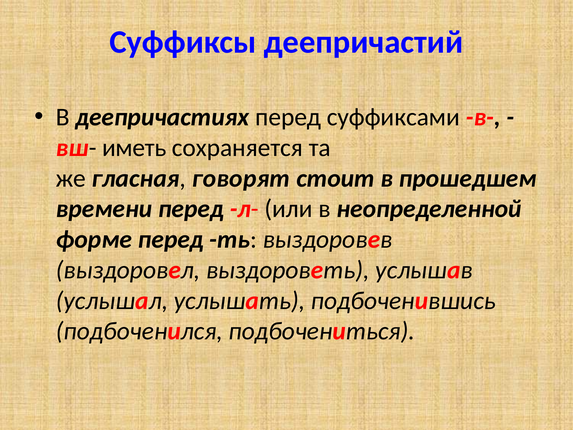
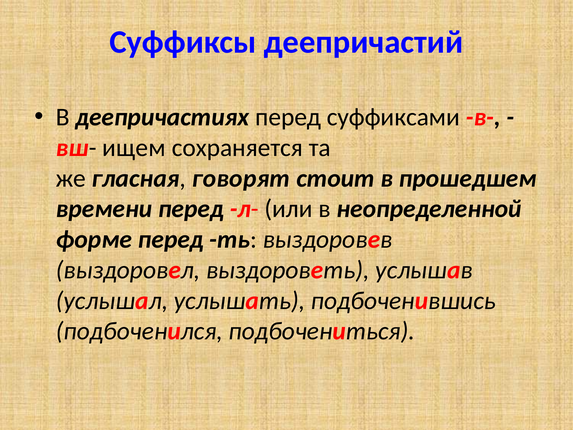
иметь: иметь -> ищем
